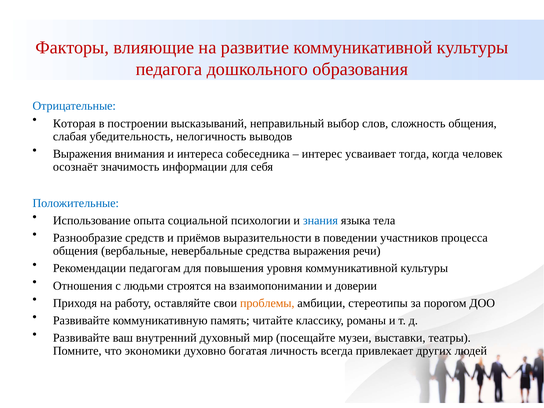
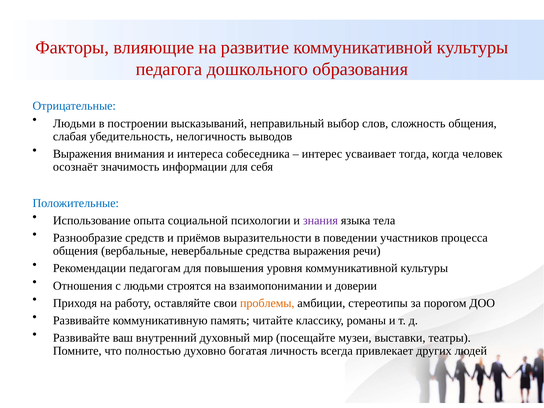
Которая at (74, 123): Которая -> Людьми
знания colour: blue -> purple
экономики: экономики -> полностью
